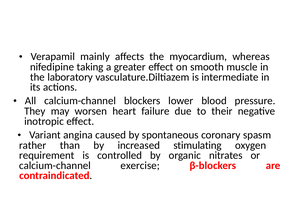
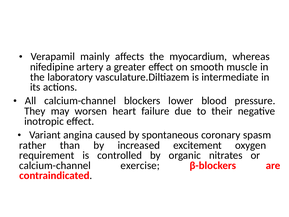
taking: taking -> artery
stimulating: stimulating -> excitement
